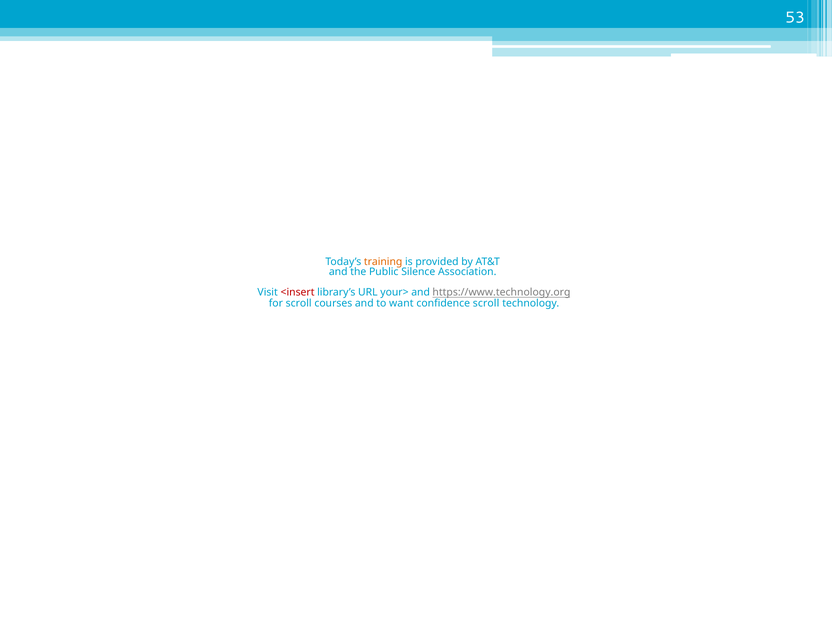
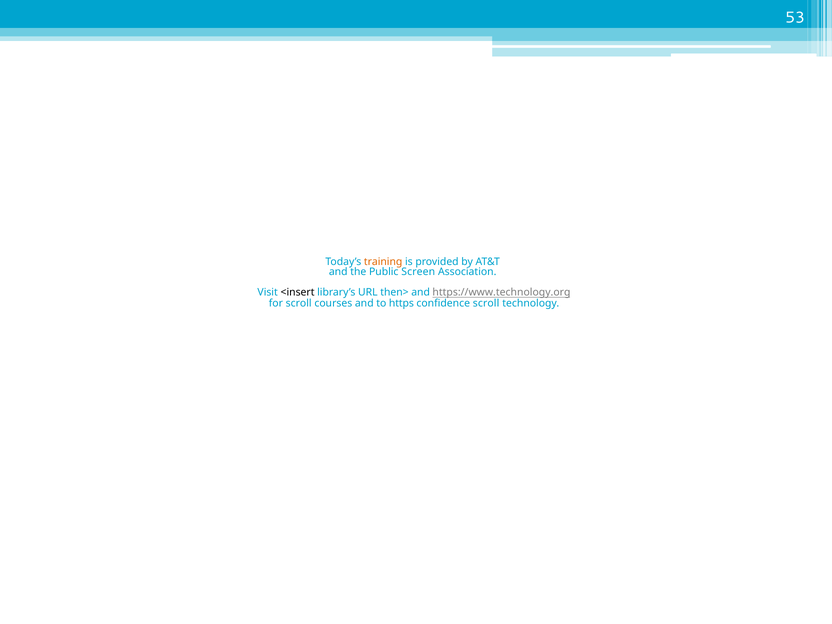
Silence: Silence -> Screen
<insert colour: red -> black
your>: your> -> then>
want: want -> https
